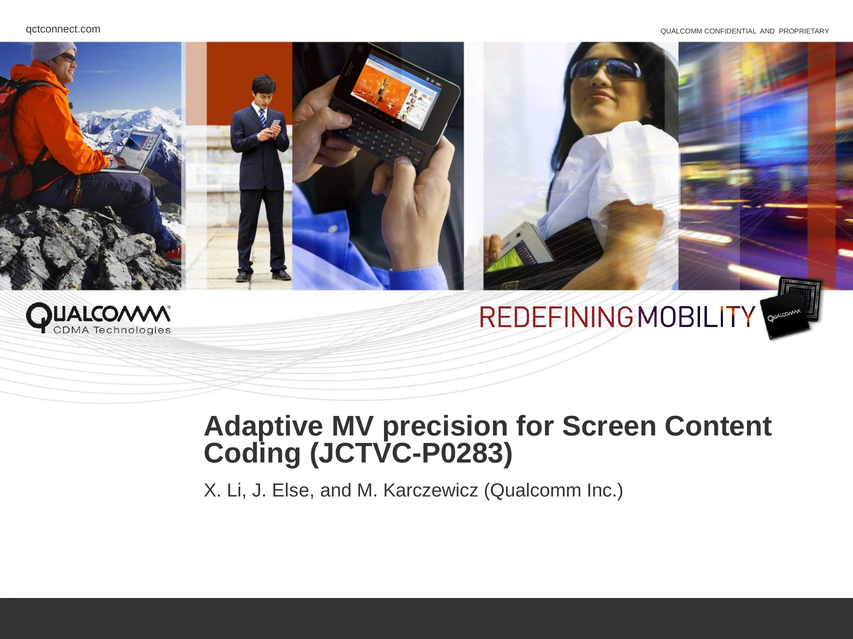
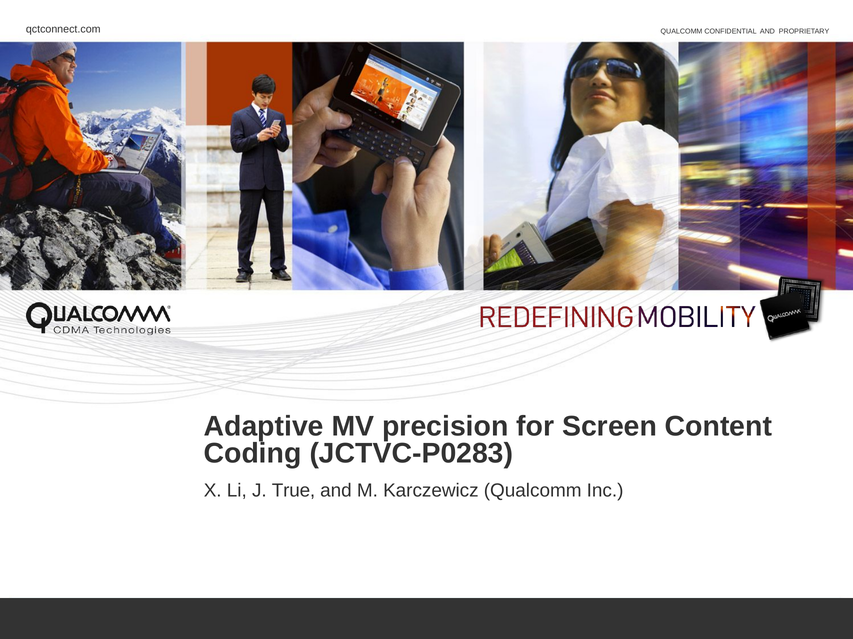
Else: Else -> True
